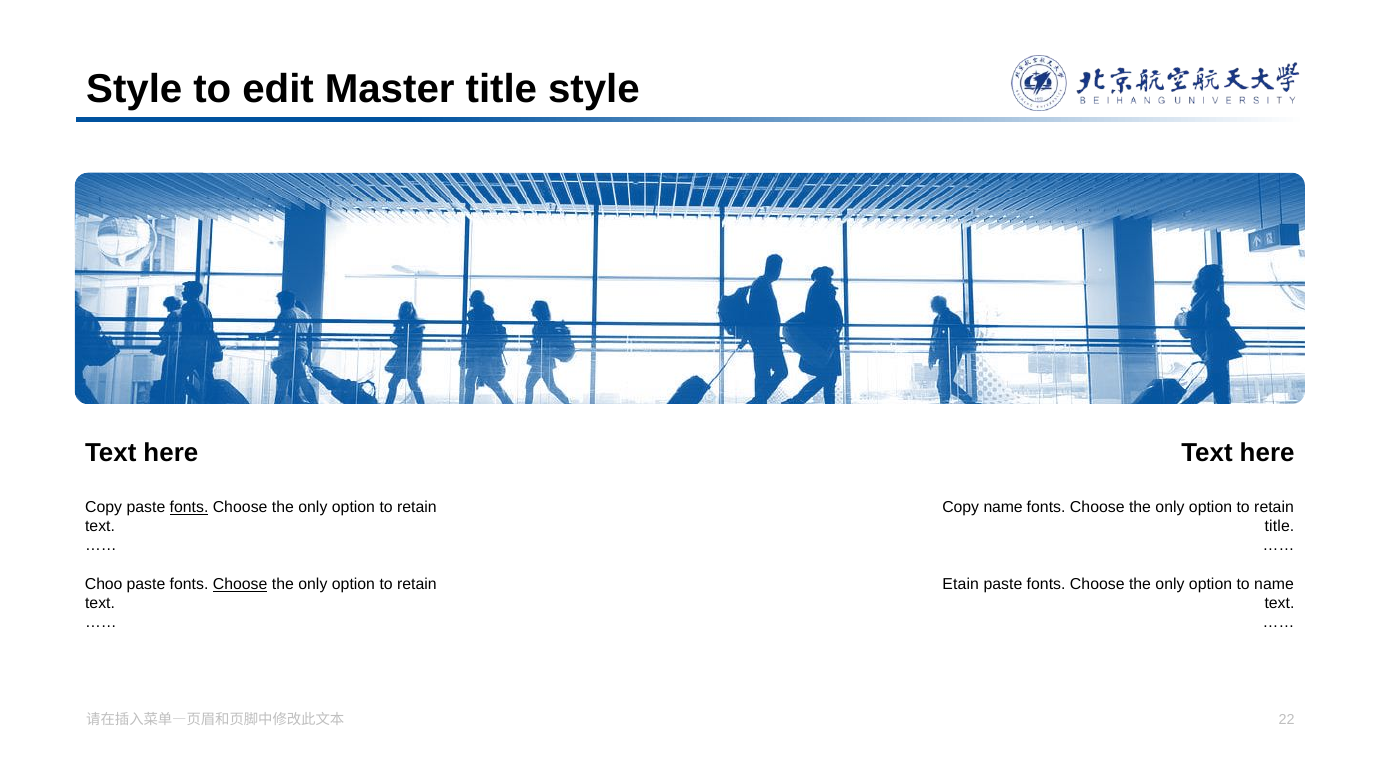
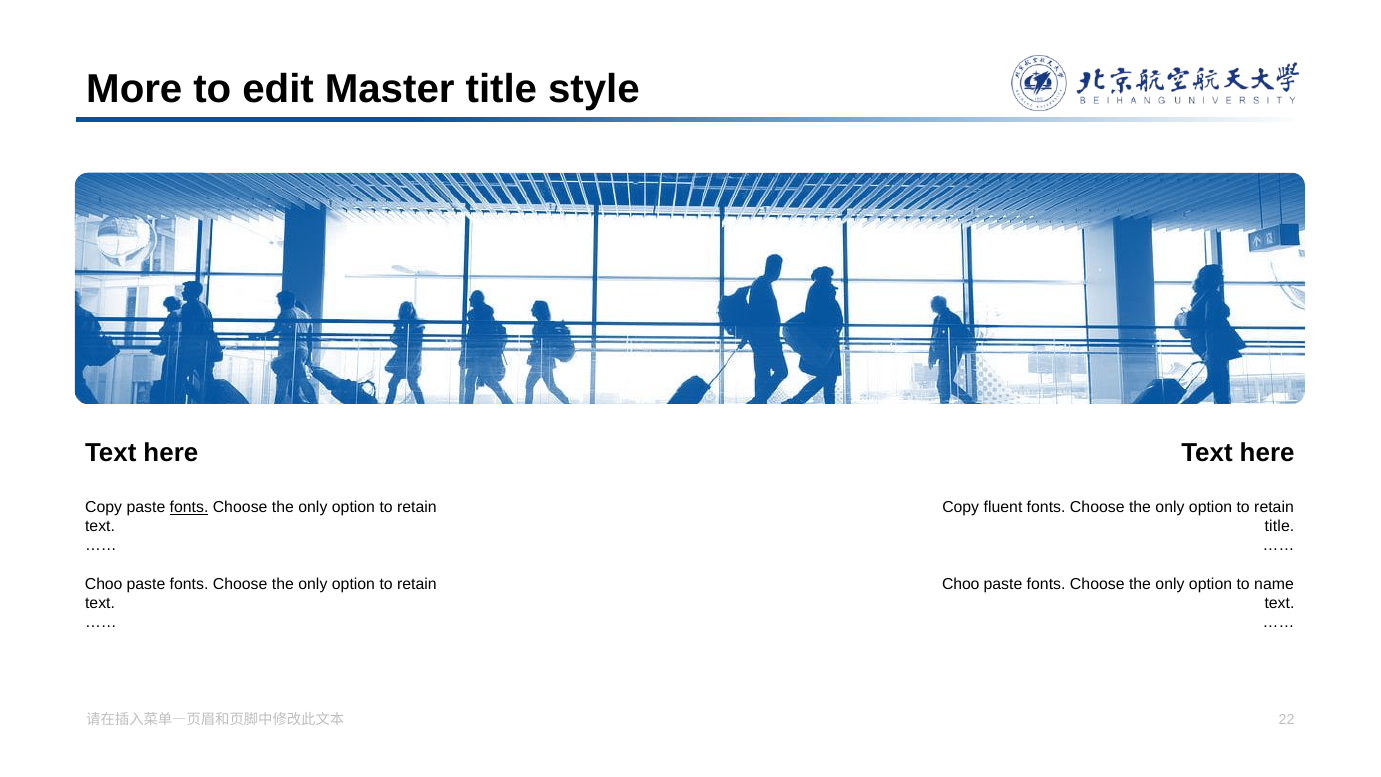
Style at (134, 89): Style -> More
Copy name: name -> fluent
Choose at (240, 584) underline: present -> none
Etain at (961, 584): Etain -> Choo
